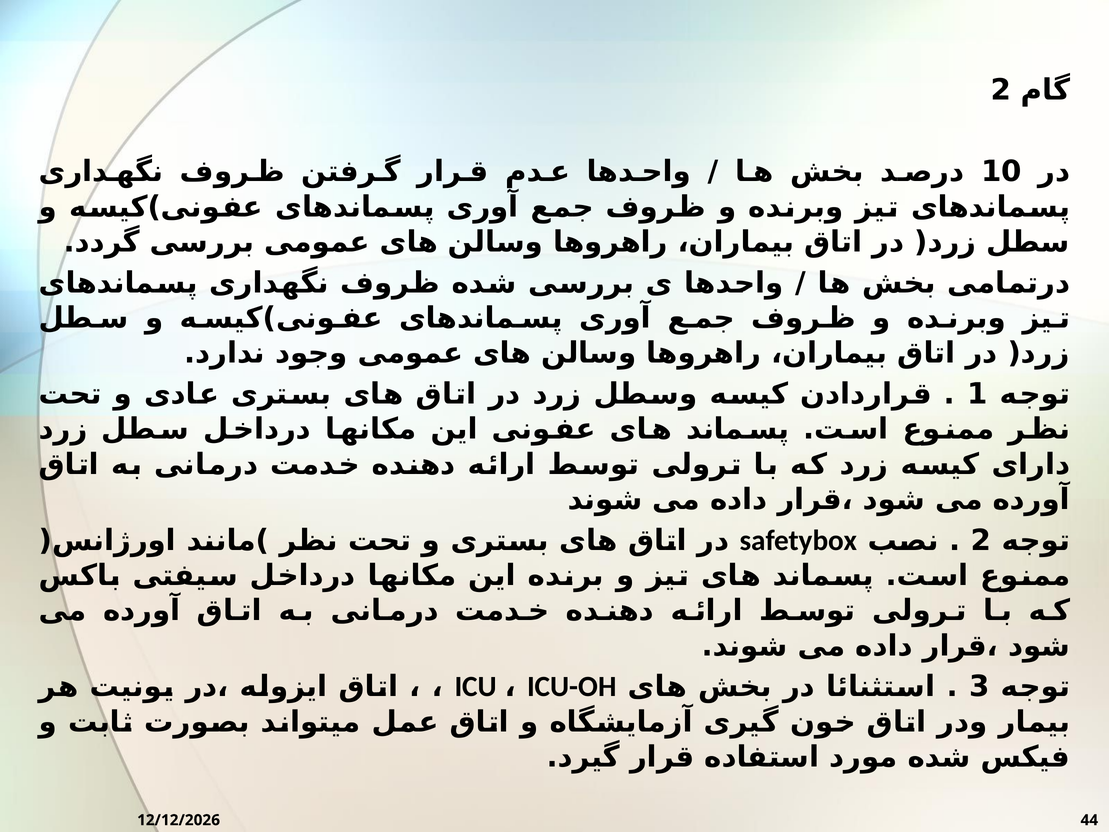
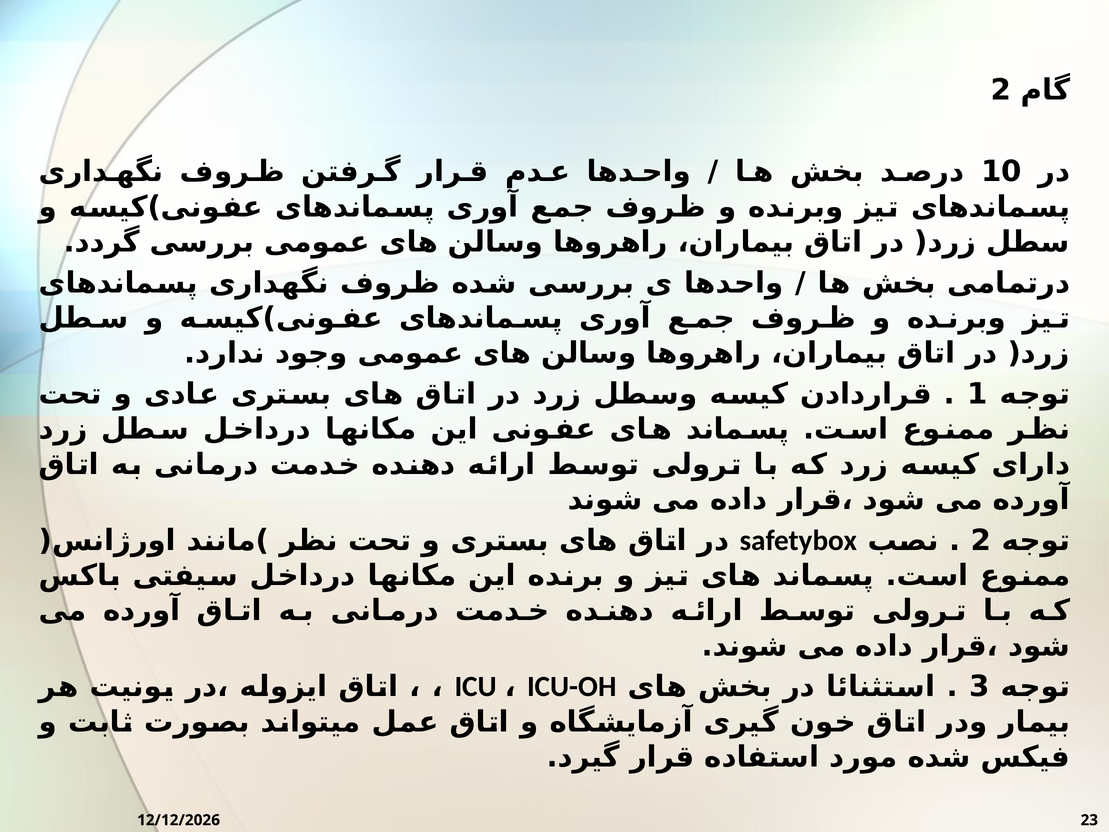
44: 44 -> 23
